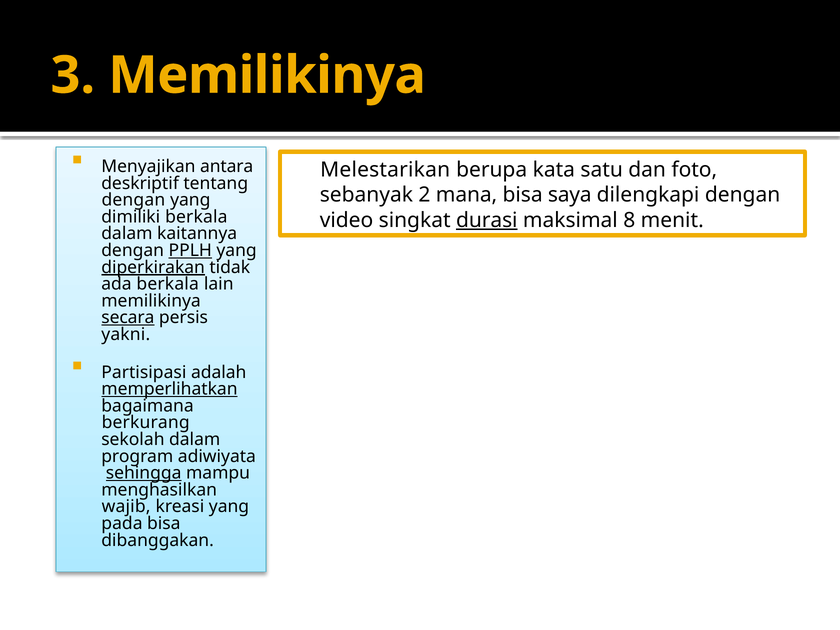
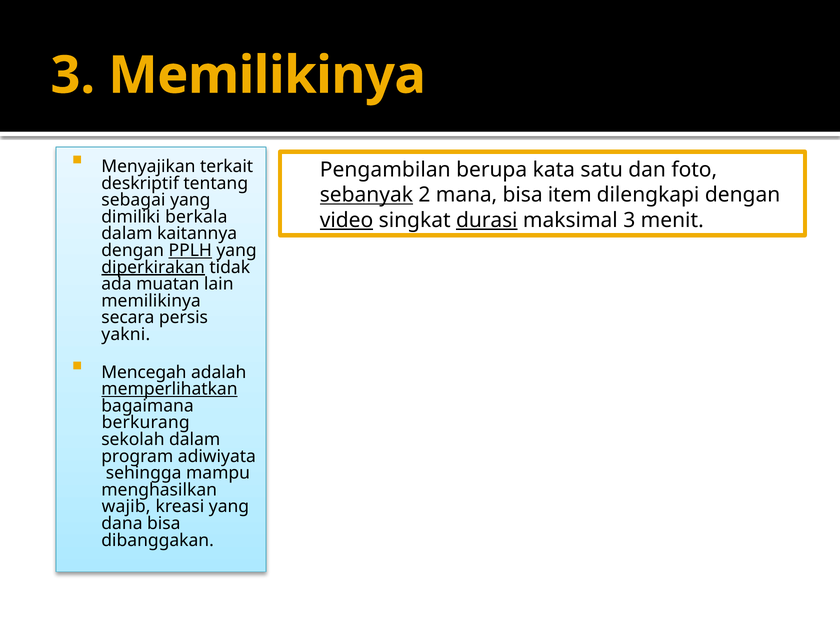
antara: antara -> terkait
Melestarikan: Melestarikan -> Pengambilan
sebanyak underline: none -> present
saya: saya -> item
dengan at (133, 200): dengan -> sebagai
video underline: none -> present
maksimal 8: 8 -> 3
ada berkala: berkala -> muatan
secara underline: present -> none
Partisipasi: Partisipasi -> Mencegah
sehingga underline: present -> none
pada: pada -> dana
